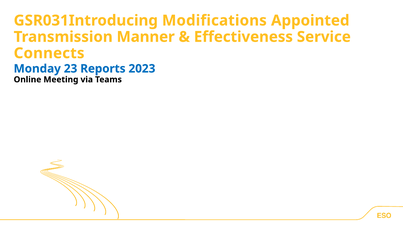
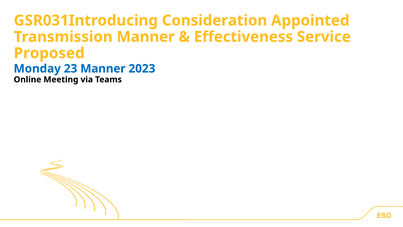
Modifications: Modifications -> Consideration
Connects: Connects -> Proposed
23 Reports: Reports -> Manner
